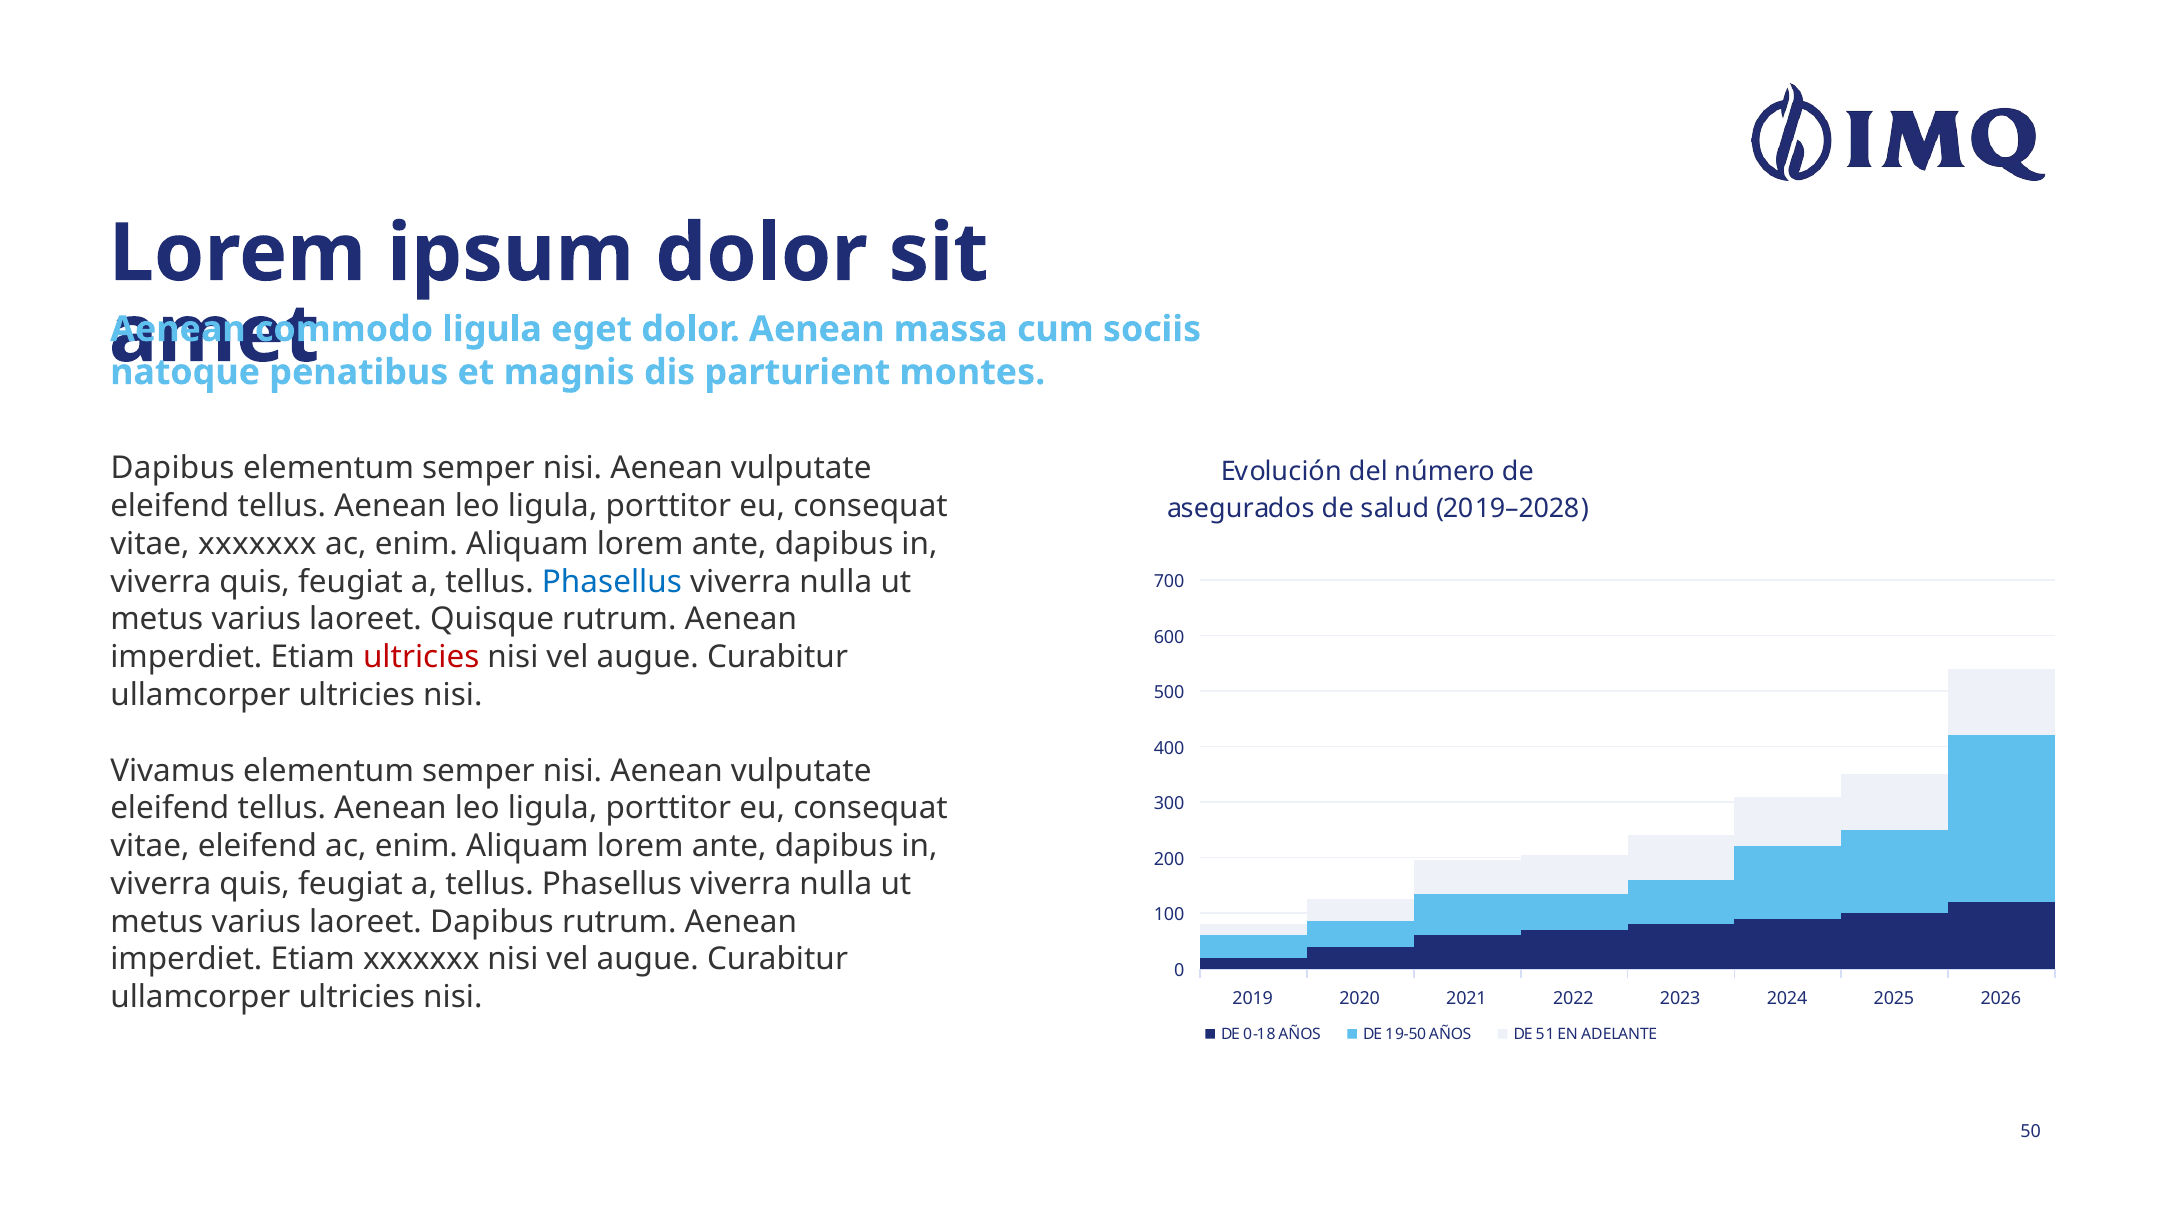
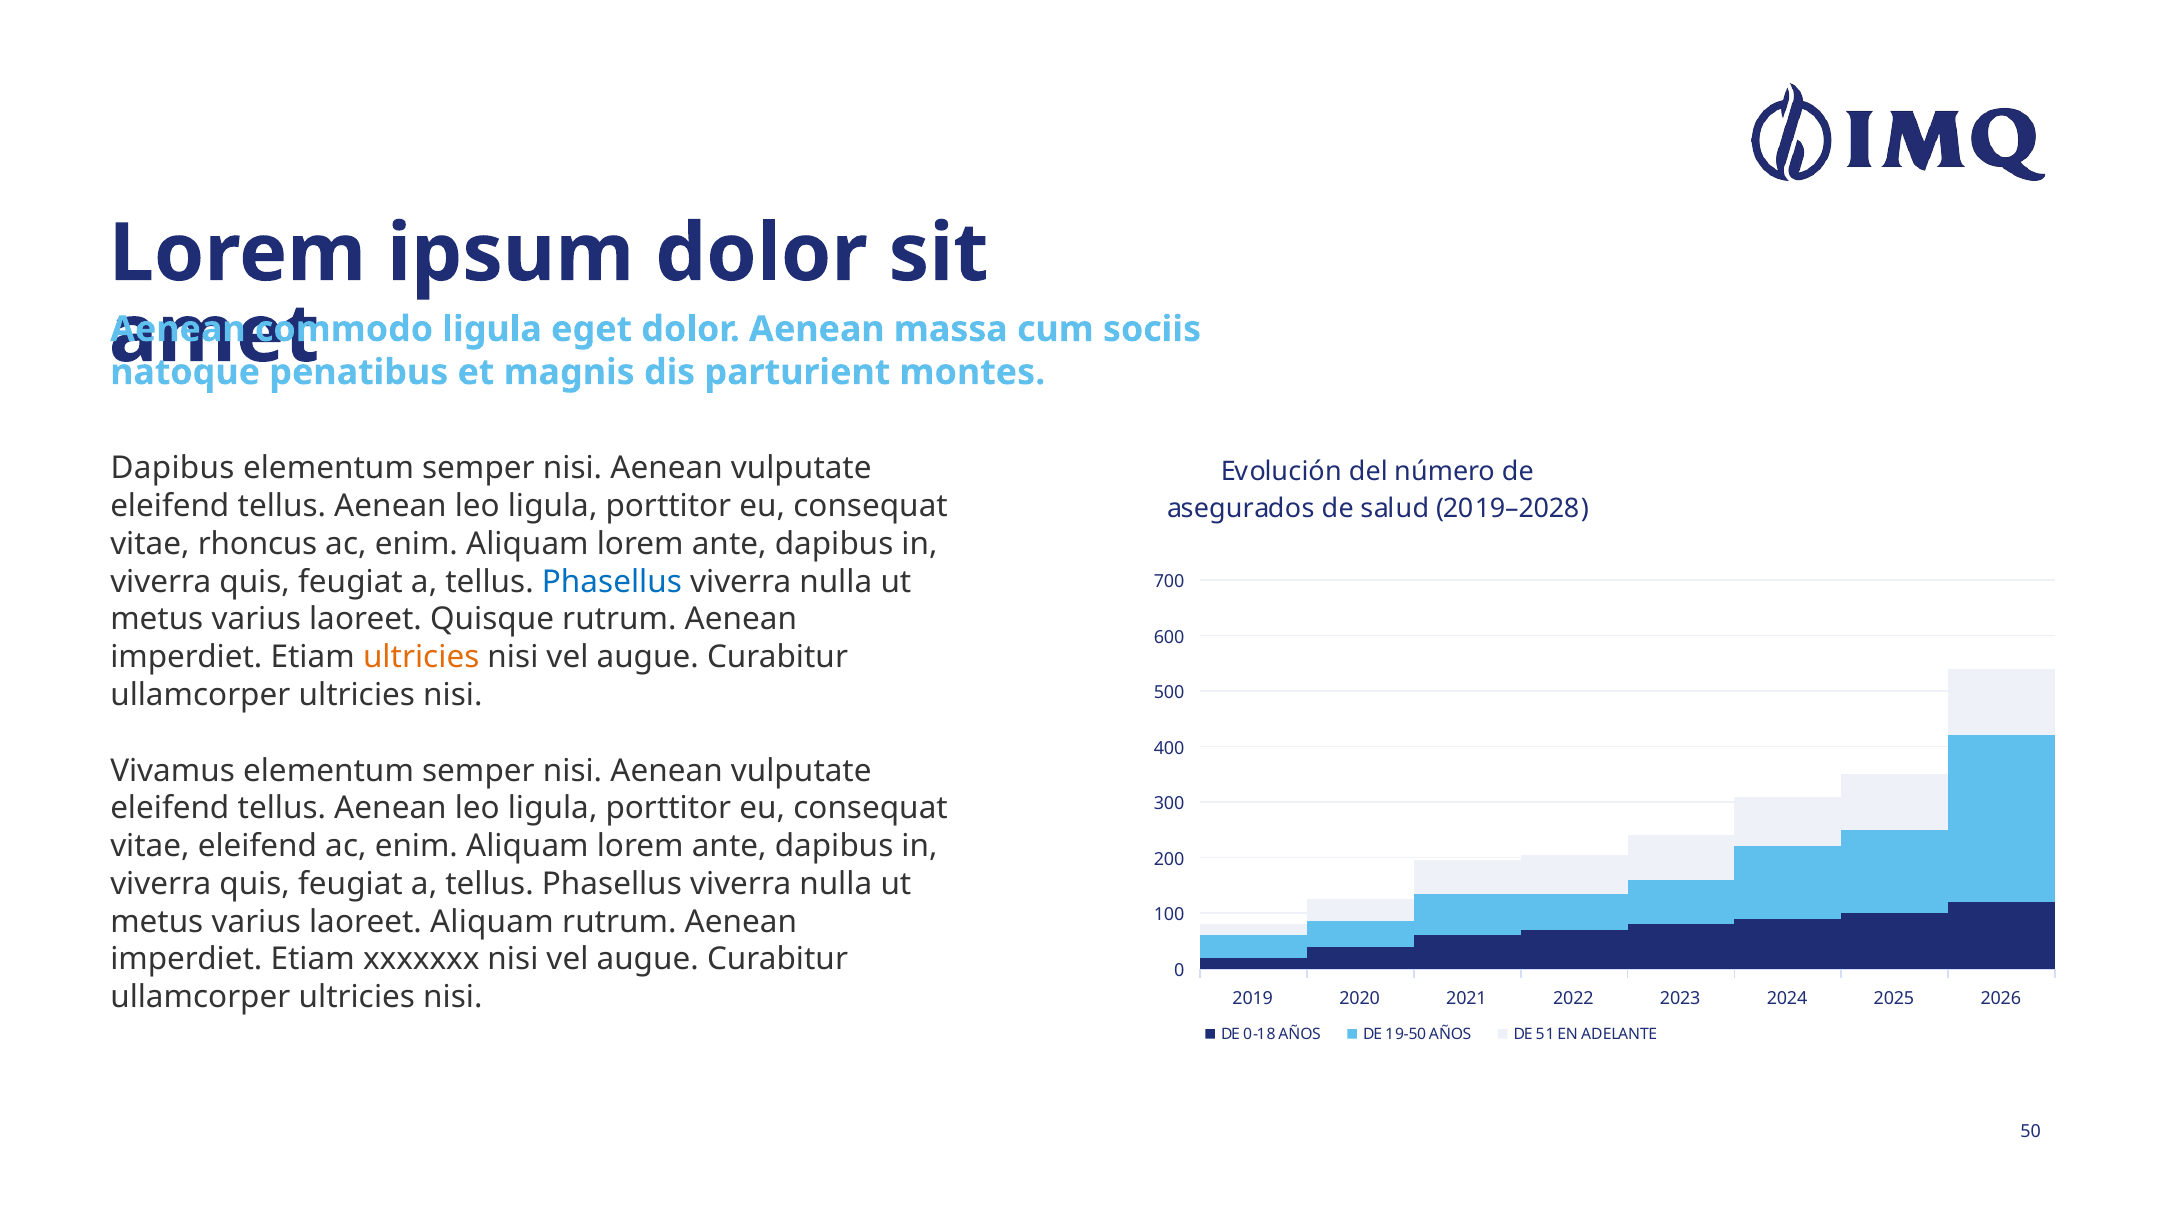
vitae xxxxxxx: xxxxxxx -> rhoncus
ultricies at (421, 658) colour: red -> orange
laoreet Dapibus: Dapibus -> Aliquam
